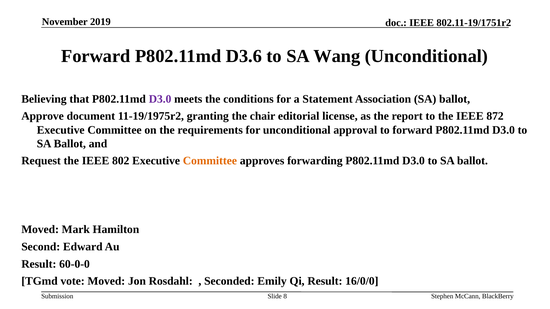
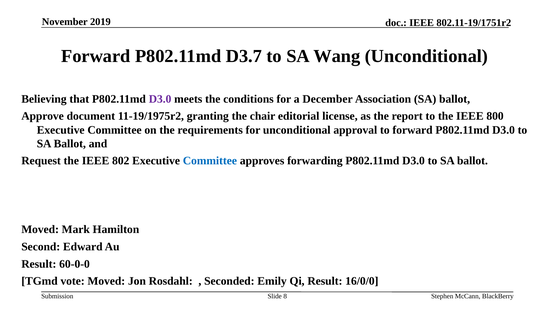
D3.6: D3.6 -> D3.7
Statement: Statement -> December
872: 872 -> 800
Committee at (210, 161) colour: orange -> blue
